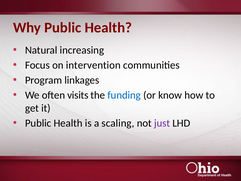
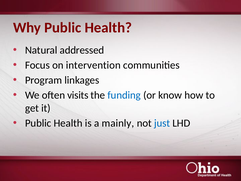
increasing: increasing -> addressed
scaling: scaling -> mainly
just colour: purple -> blue
